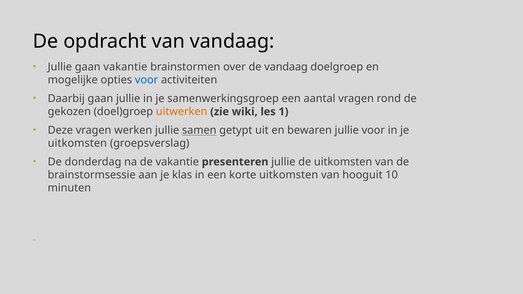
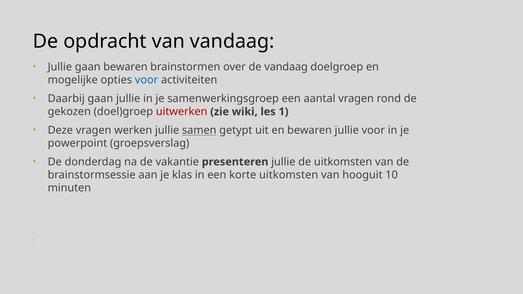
gaan vakantie: vakantie -> bewaren
uitwerken colour: orange -> red
uitkomsten at (77, 143): uitkomsten -> powerpoint
